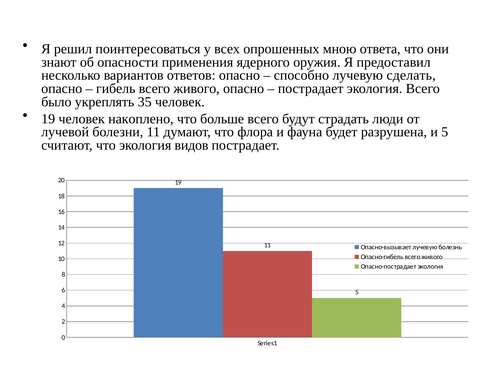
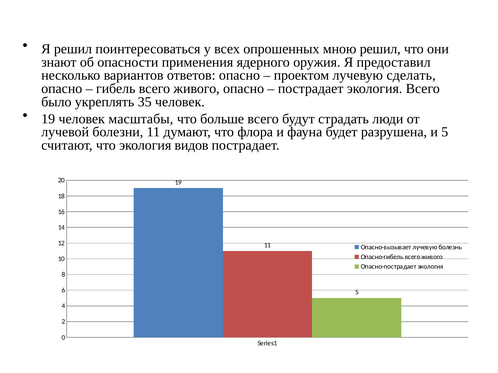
мною ответа: ответа -> решил
способно: способно -> проектом
накоплено: накоплено -> масштабы
